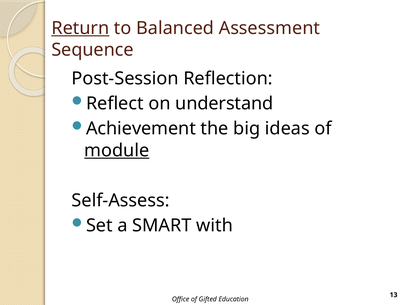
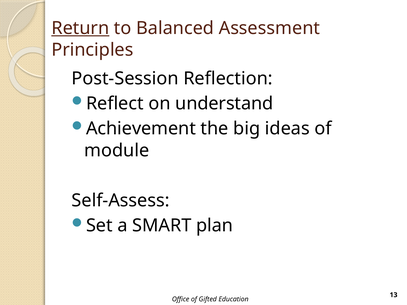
Sequence: Sequence -> Principles
module underline: present -> none
with: with -> plan
